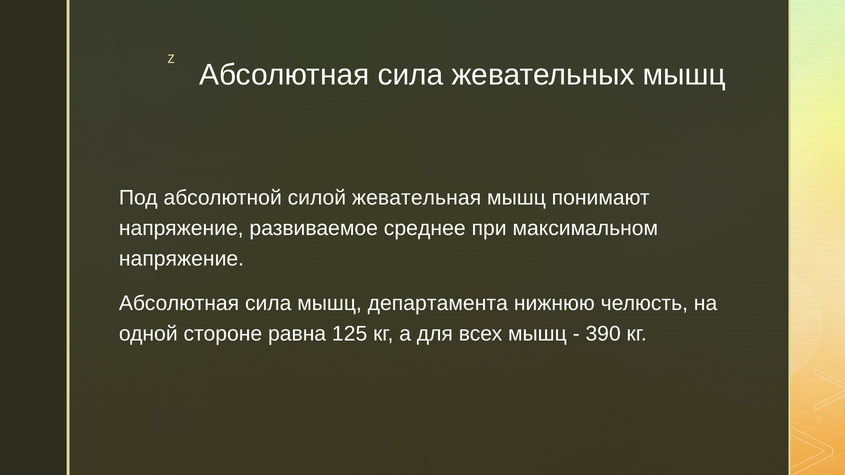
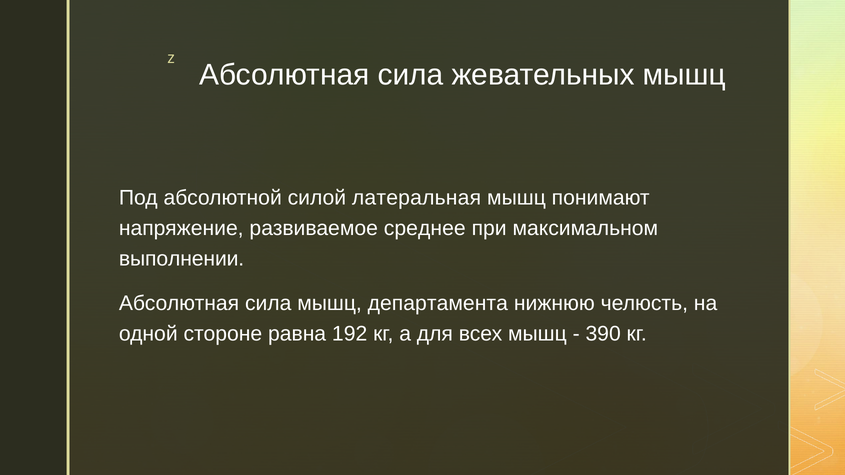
жевательная: жевательная -> латеральная
напряжение at (182, 259): напряжение -> выполнении
125: 125 -> 192
